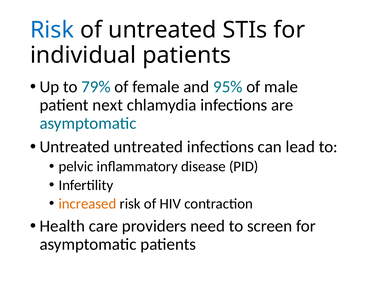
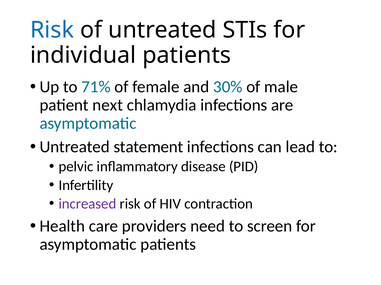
79%: 79% -> 71%
95%: 95% -> 30%
Untreated untreated: untreated -> statement
increased colour: orange -> purple
